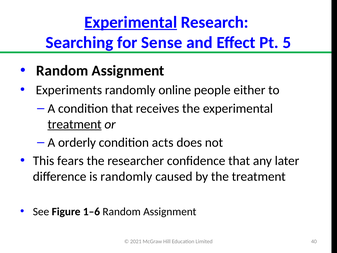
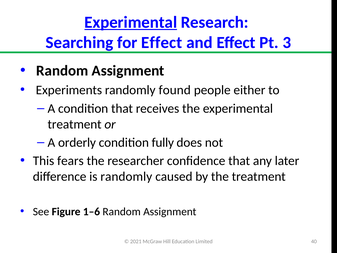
for Sense: Sense -> Effect
5: 5 -> 3
online: online -> found
treatment at (75, 124) underline: present -> none
acts: acts -> fully
